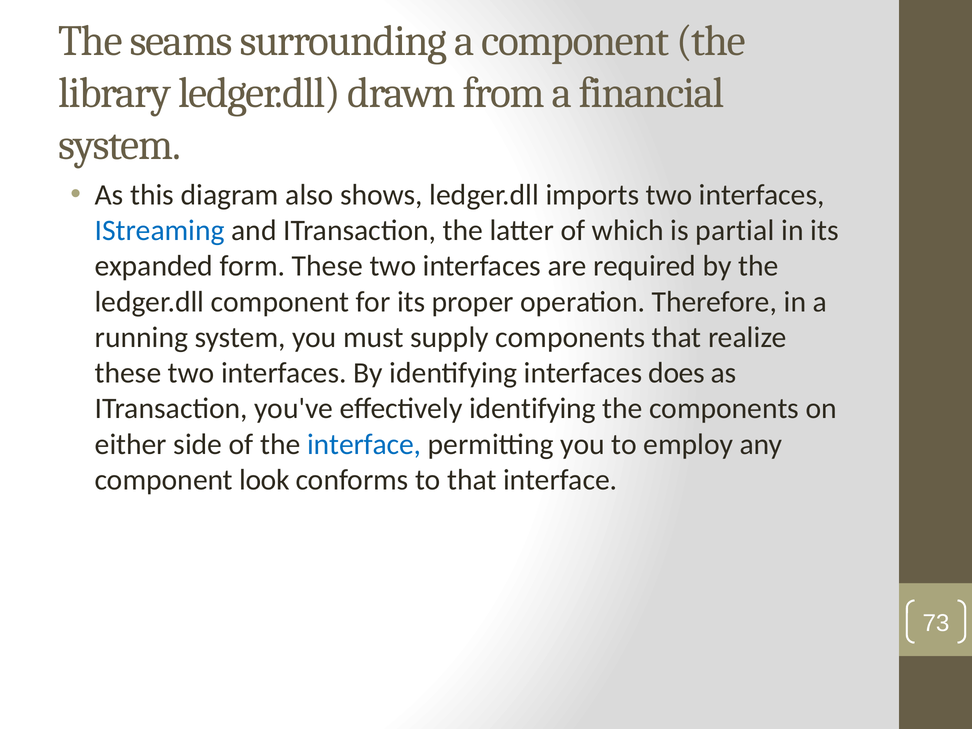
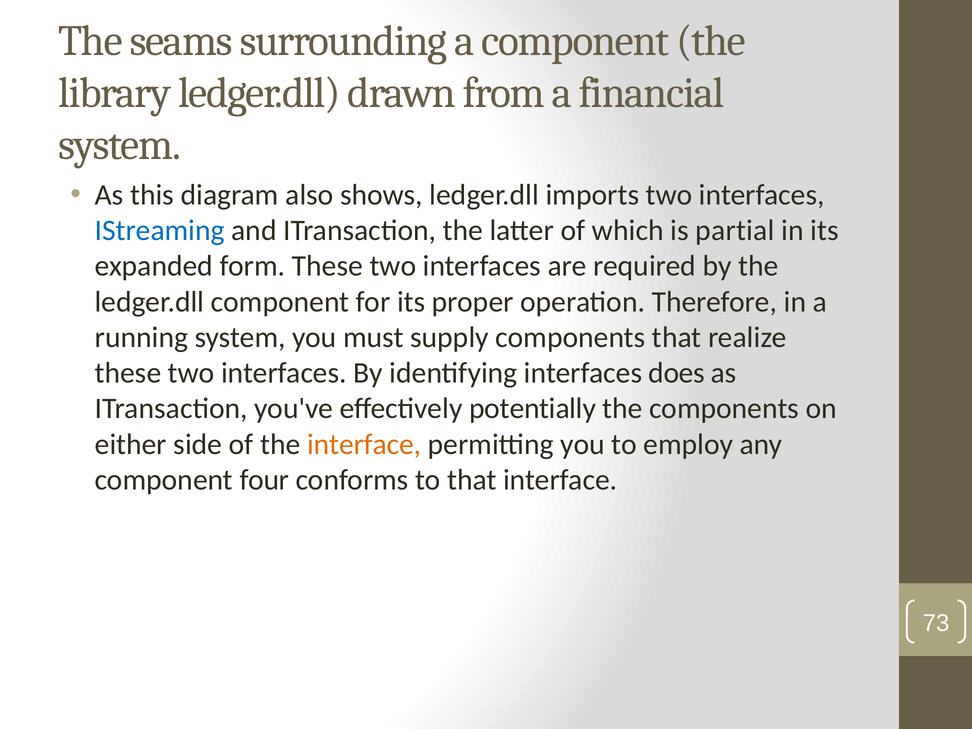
effectively identifying: identifying -> potentially
interface at (364, 444) colour: blue -> orange
look: look -> four
